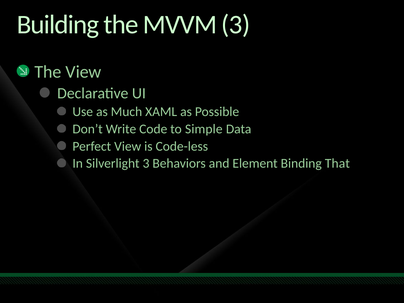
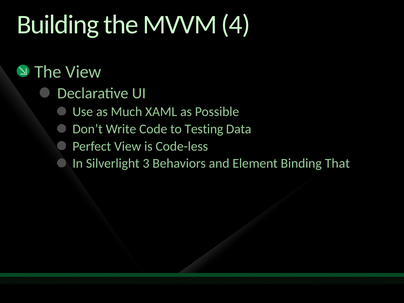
MVVM 3: 3 -> 4
Simple: Simple -> Testing
